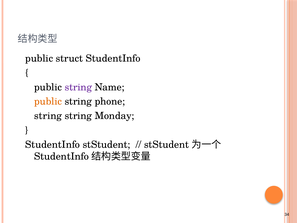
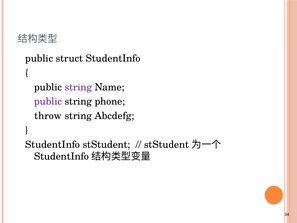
public at (48, 101) colour: orange -> purple
string at (48, 116): string -> throw
Monday: Monday -> Abcdefg
